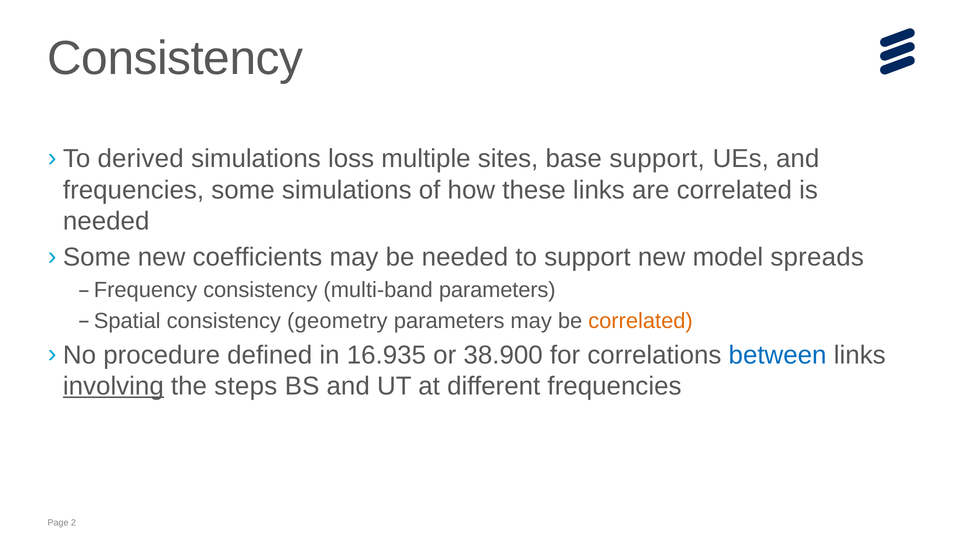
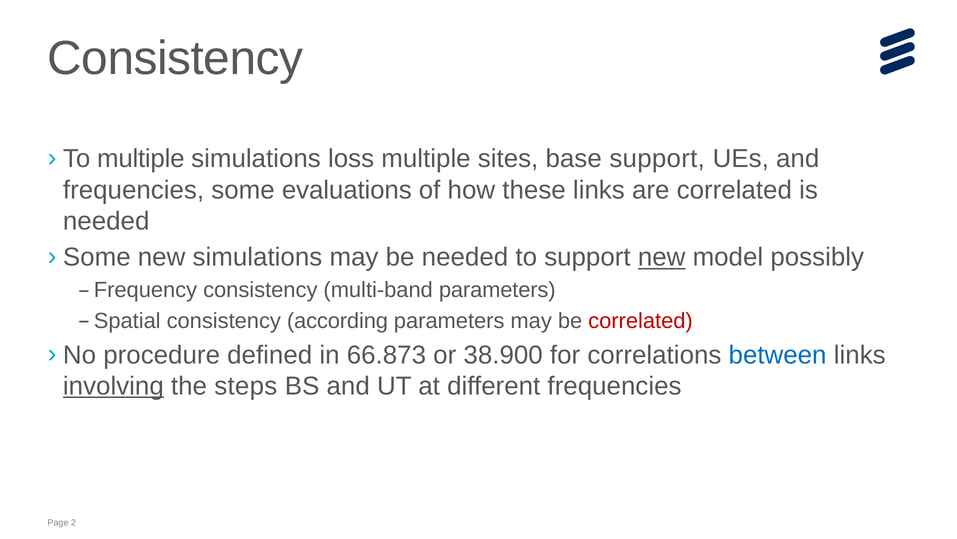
To derived: derived -> multiple
some simulations: simulations -> evaluations
new coefficients: coefficients -> simulations
new at (662, 257) underline: none -> present
spreads: spreads -> possibly
geometry: geometry -> according
correlated at (641, 321) colour: orange -> red
16.935: 16.935 -> 66.873
